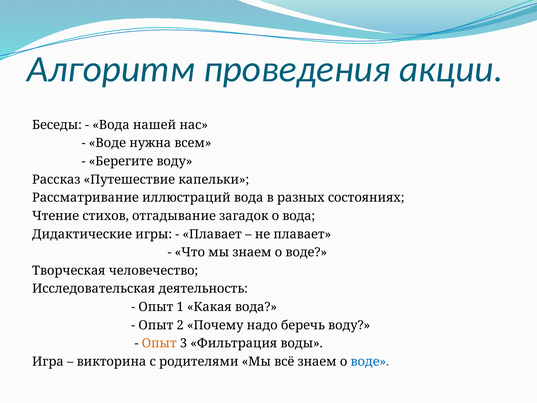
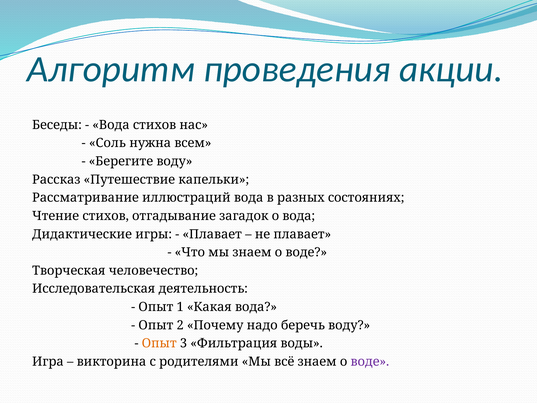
Вода нашей: нашей -> стихов
Воде at (107, 143): Воде -> Соль
воде at (370, 361) colour: blue -> purple
